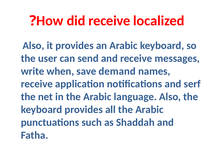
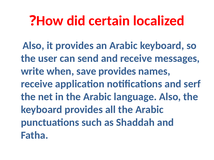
did receive: receive -> certain
save demand: demand -> provides
